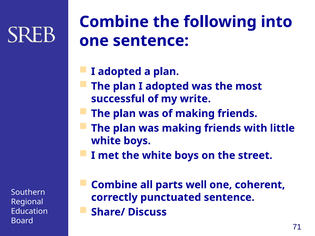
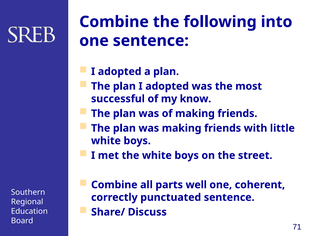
write: write -> know
